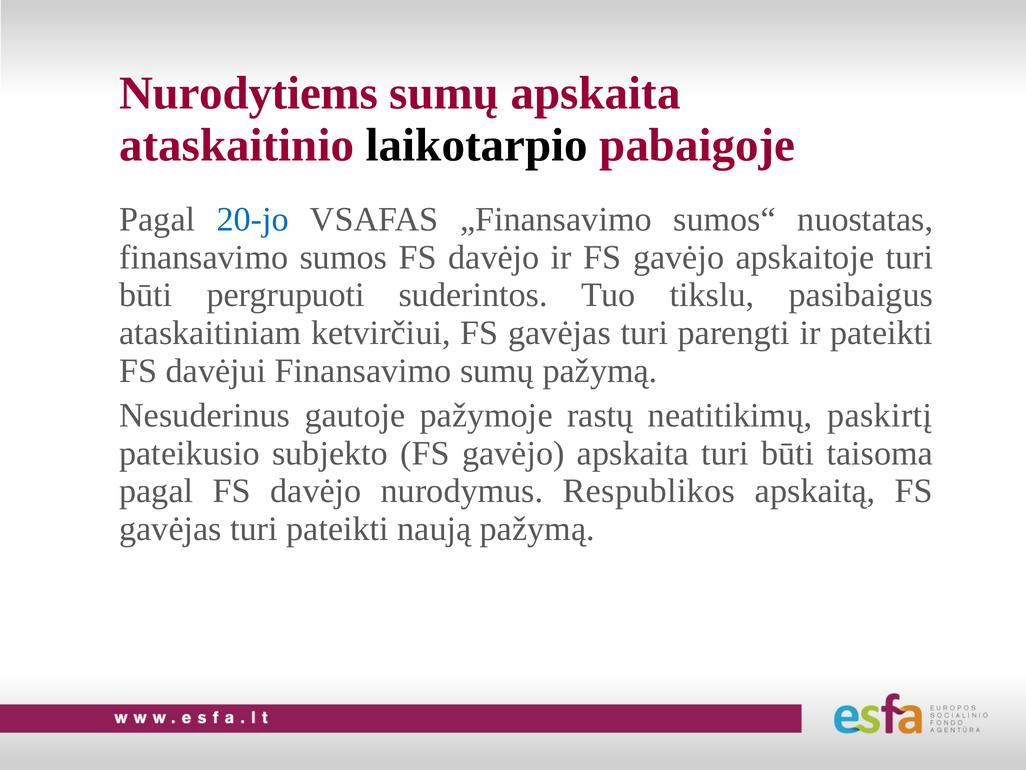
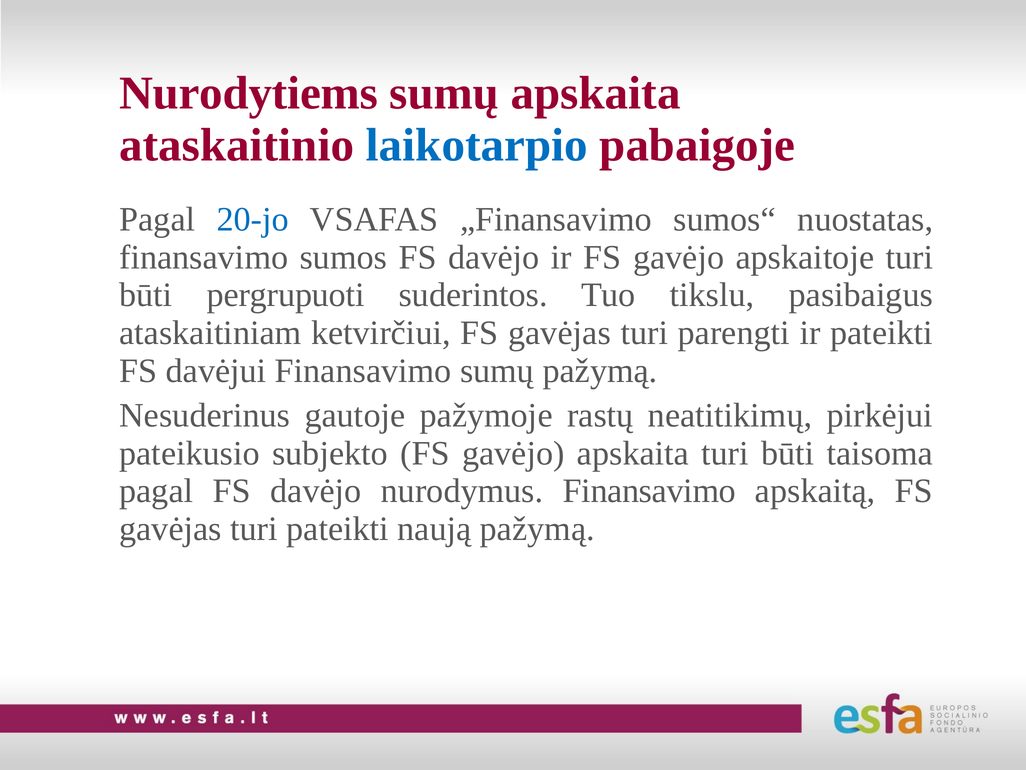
laikotarpio colour: black -> blue
paskirtį: paskirtį -> pirkėjui
nurodymus Respublikos: Respublikos -> Finansavimo
